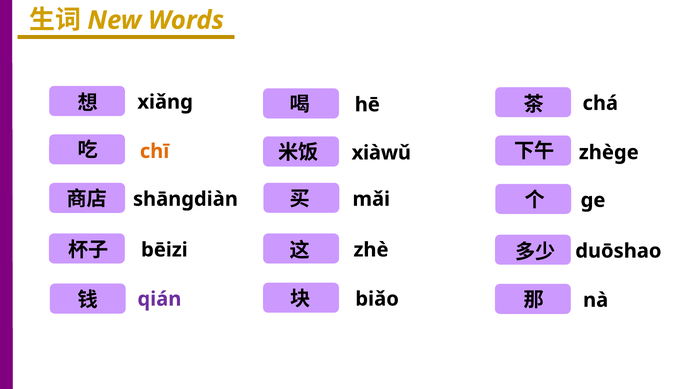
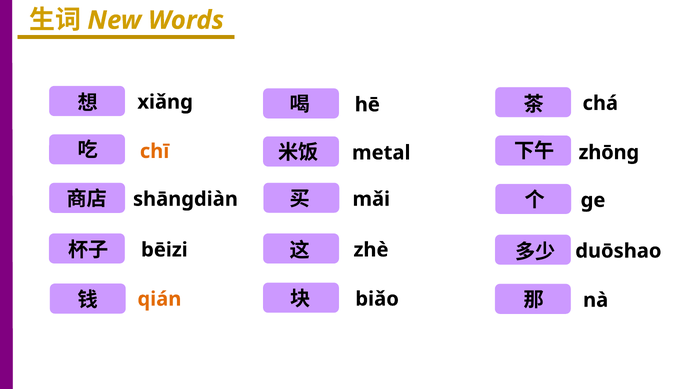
zhège: zhège -> zhōnɡ
xiàwǔ: xiàwǔ -> metal
qián colour: purple -> orange
